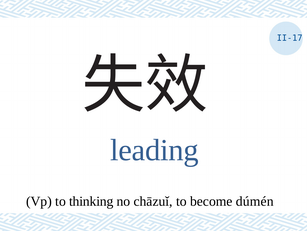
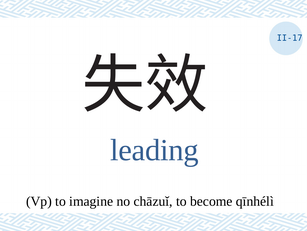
thinking: thinking -> imagine
dúmén: dúmén -> qīnhélì
